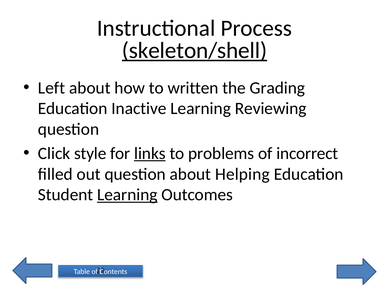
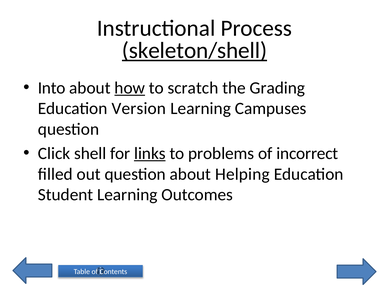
Left: Left -> Into
how underline: none -> present
written: written -> scratch
Inactive: Inactive -> Version
Reviewing: Reviewing -> Campuses
style: style -> shell
Learning at (127, 195) underline: present -> none
